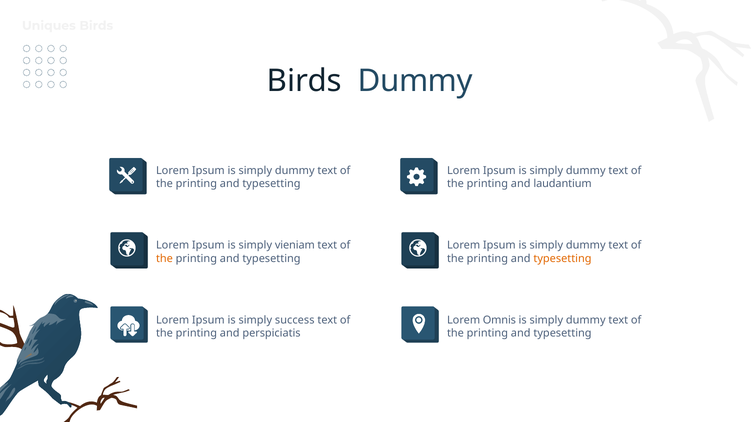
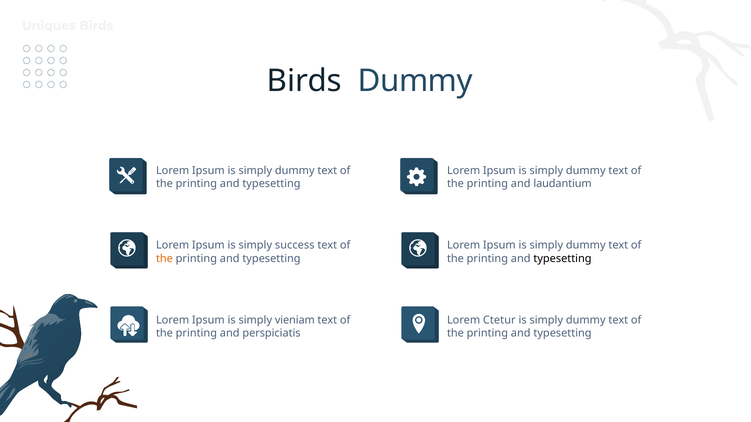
vieniam: vieniam -> success
typesetting at (563, 259) colour: orange -> black
success: success -> vieniam
Omnis: Omnis -> Ctetur
